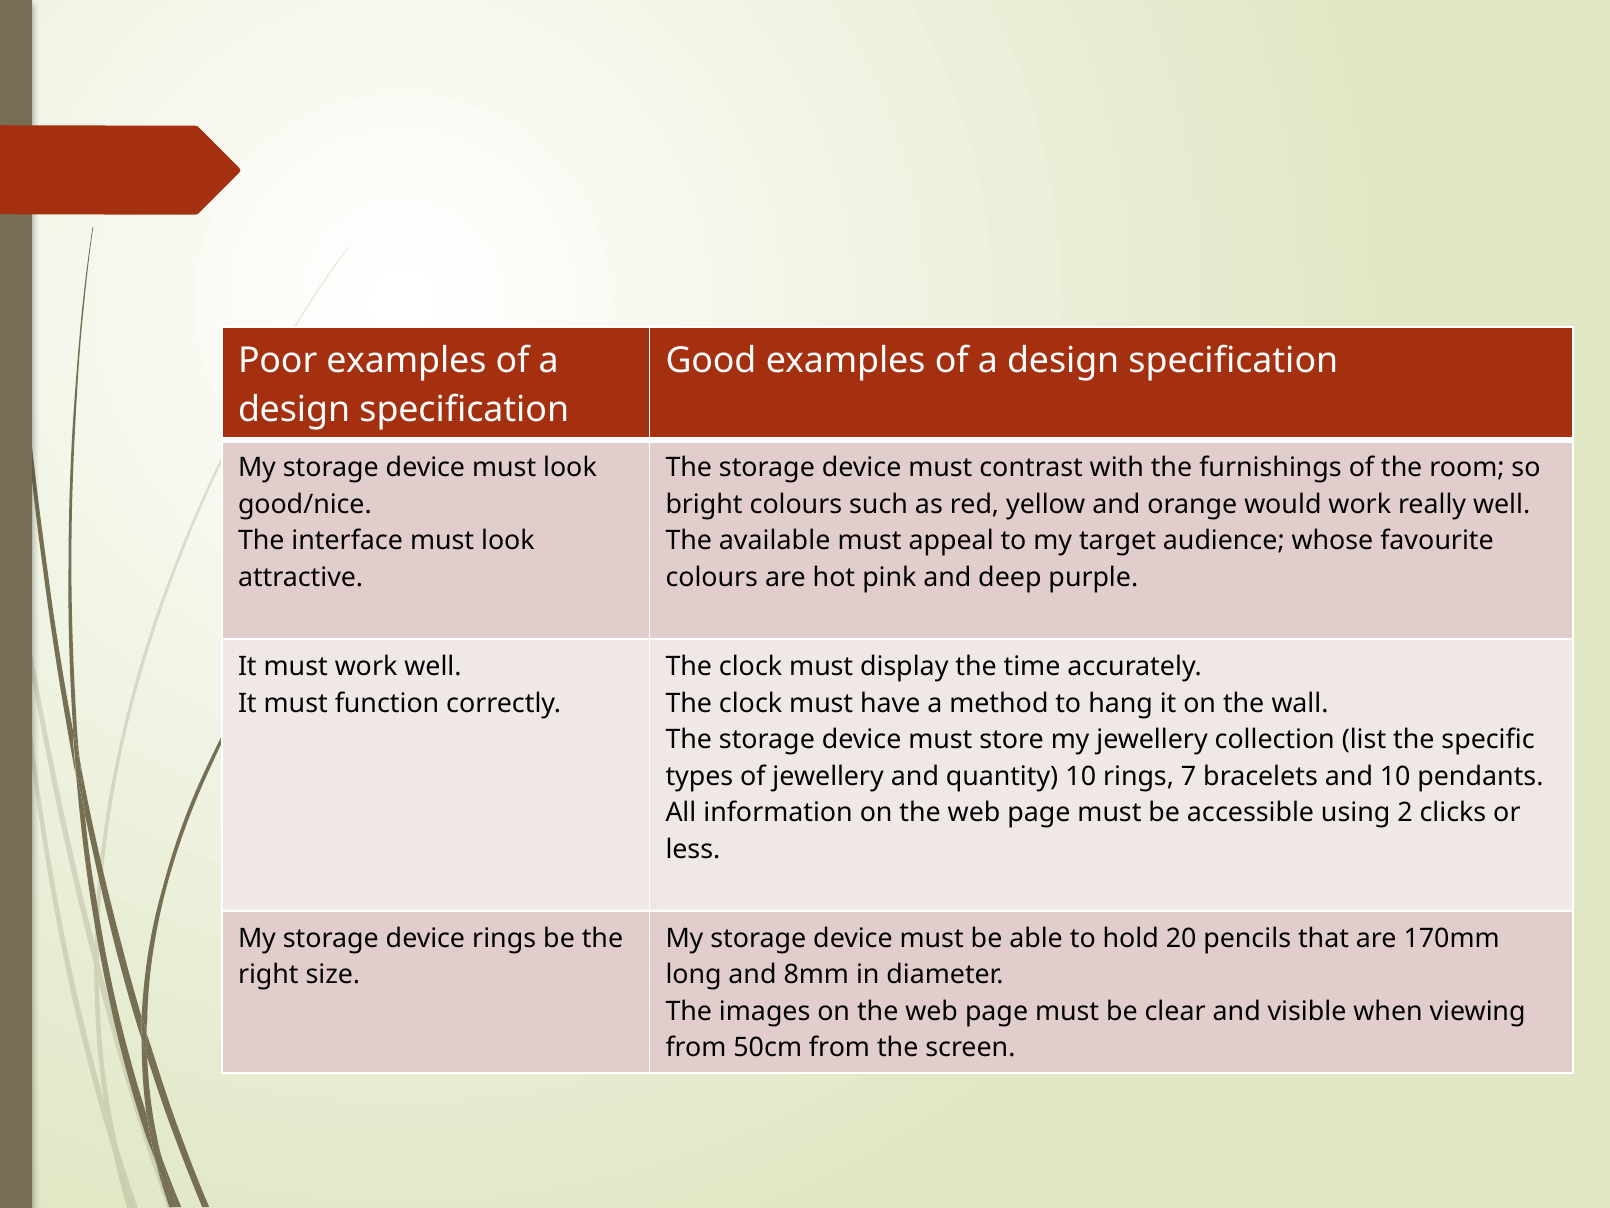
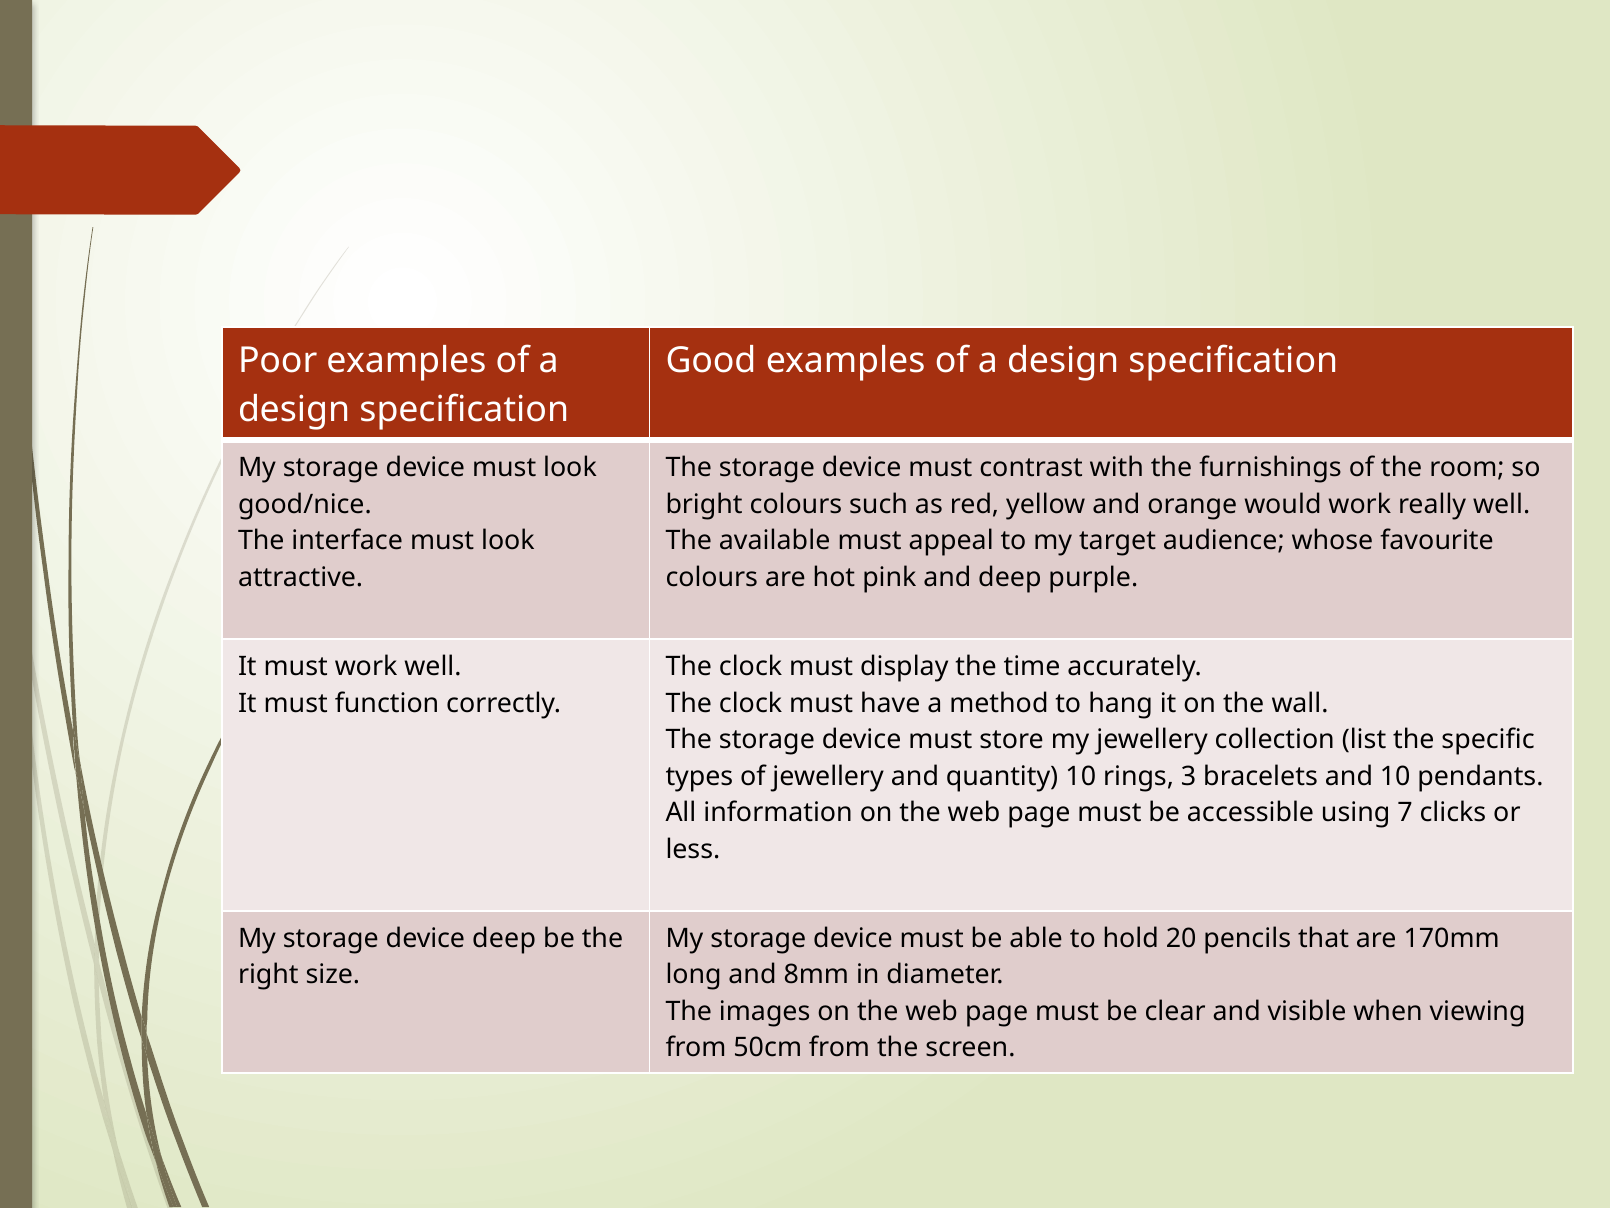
7: 7 -> 3
2: 2 -> 7
device rings: rings -> deep
